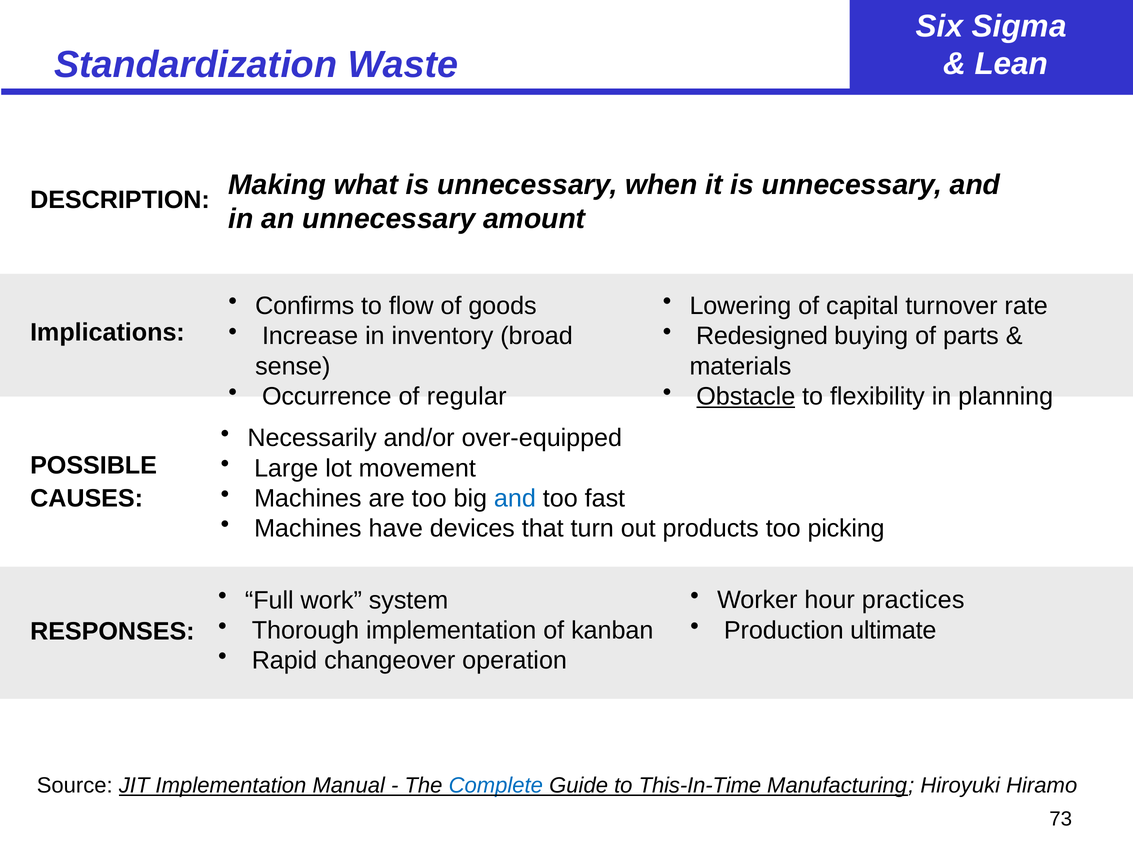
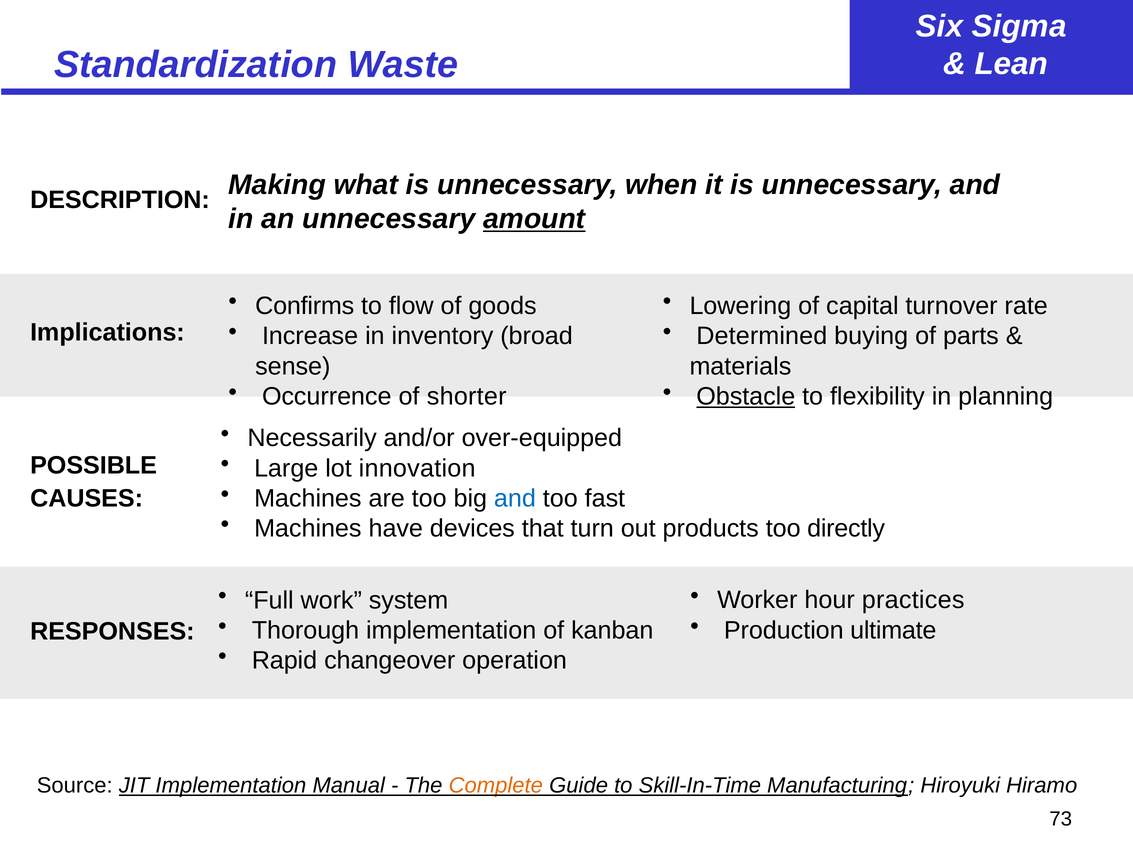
amount underline: none -> present
Redesigned: Redesigned -> Determined
regular: regular -> shorter
movement: movement -> innovation
picking: picking -> directly
Complete colour: blue -> orange
This-In-Time: This-In-Time -> Skill-In-Time
